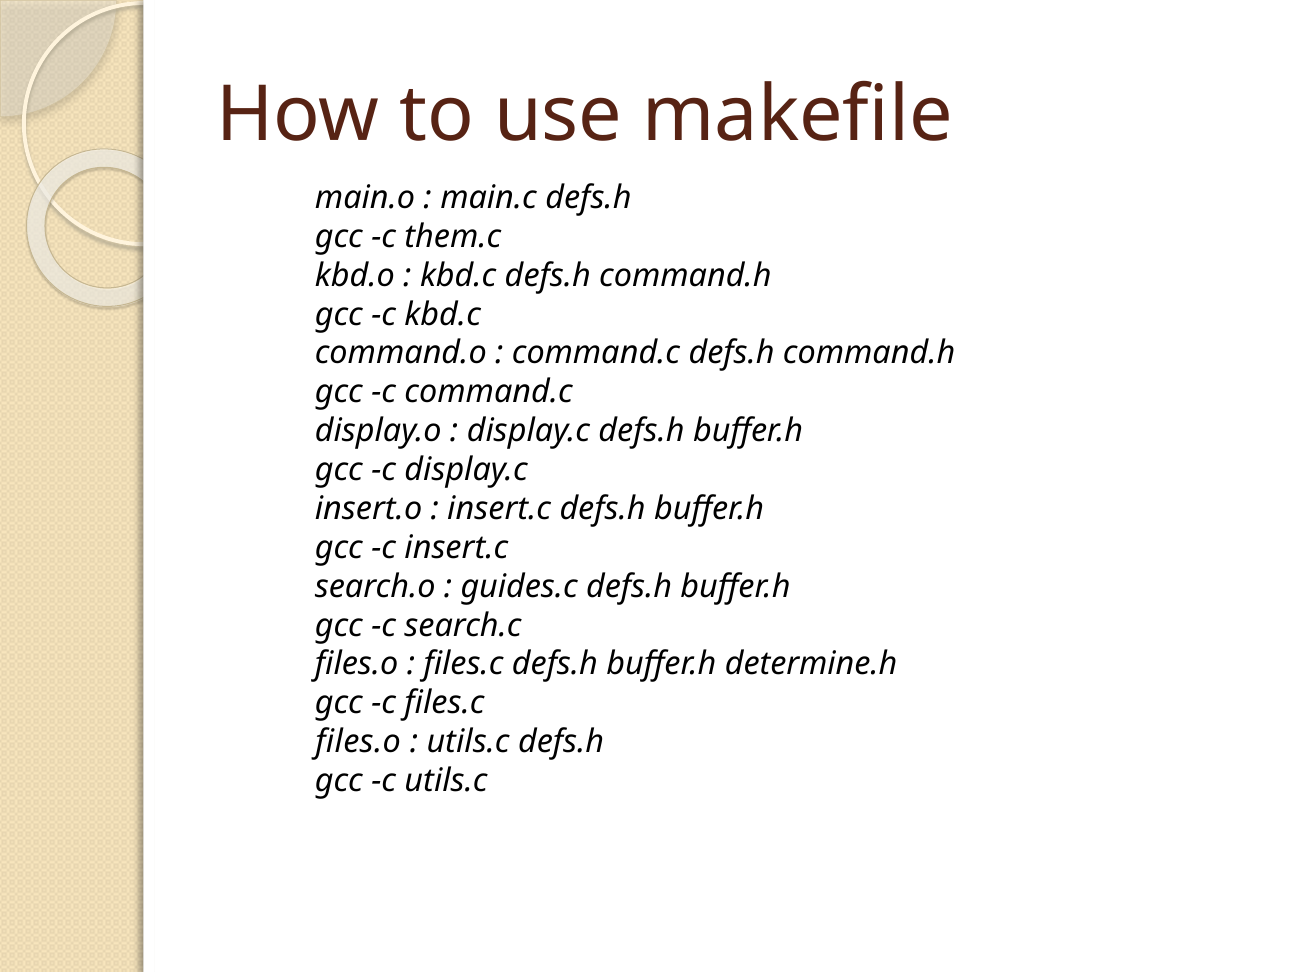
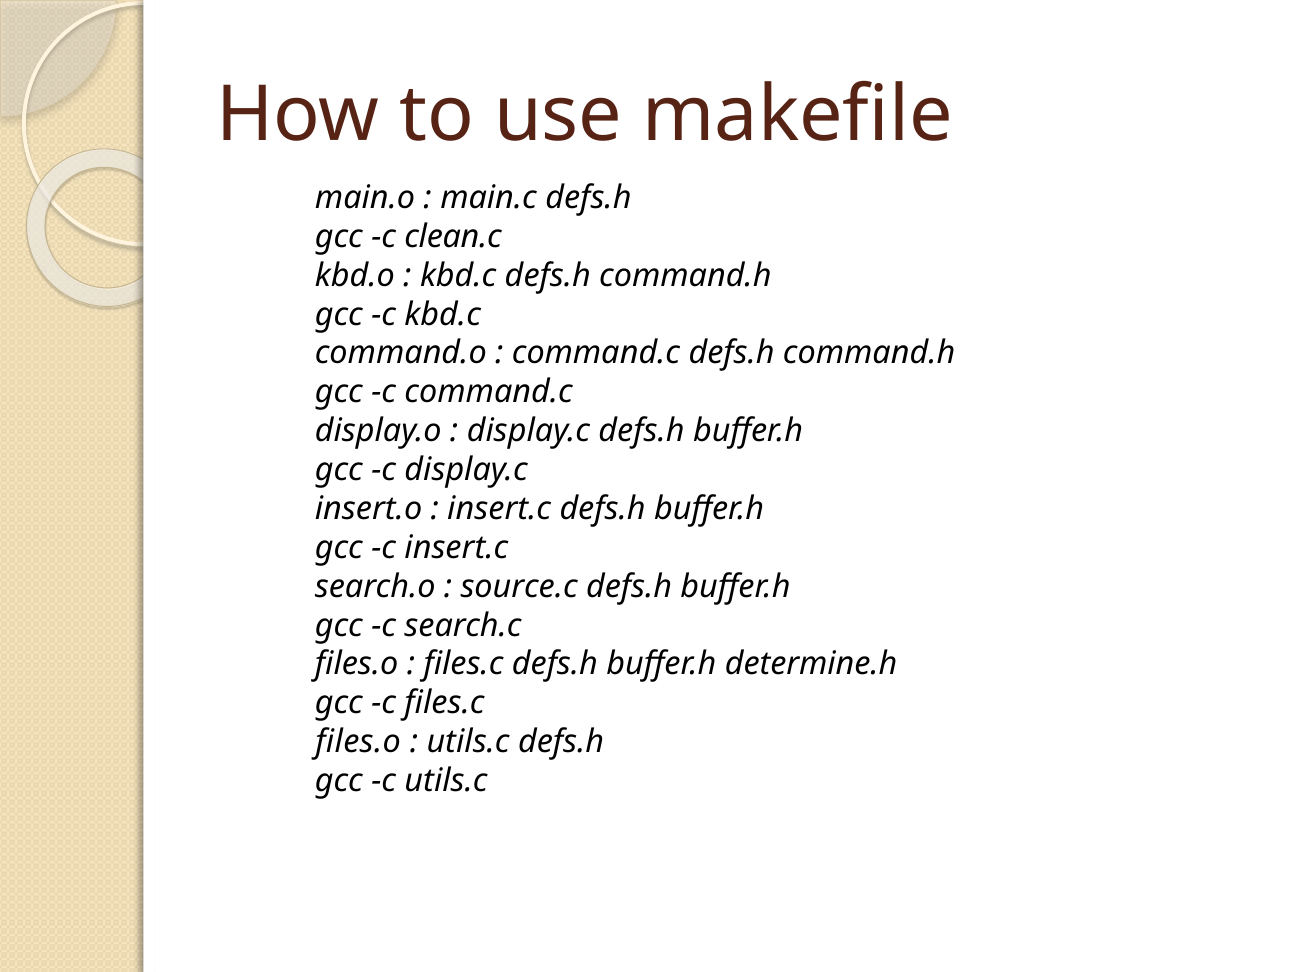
them.c: them.c -> clean.c
guides.c: guides.c -> source.c
